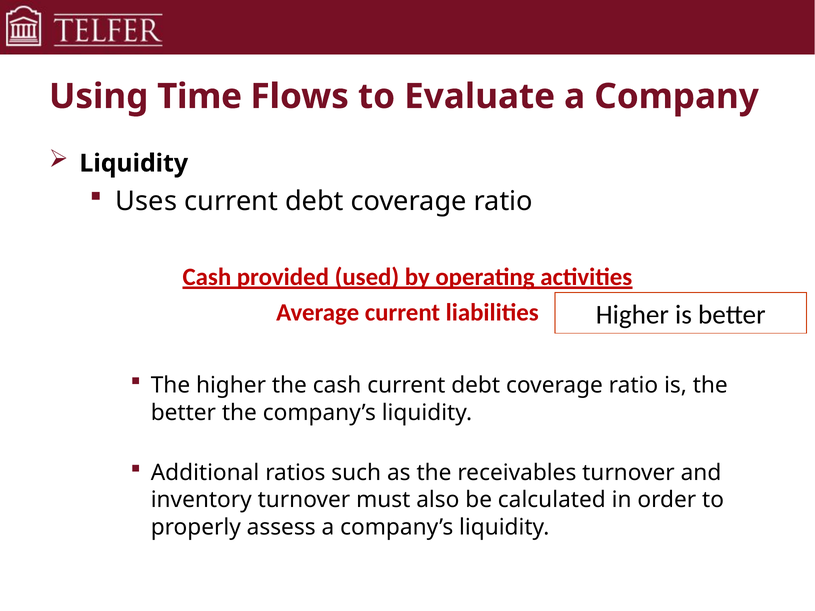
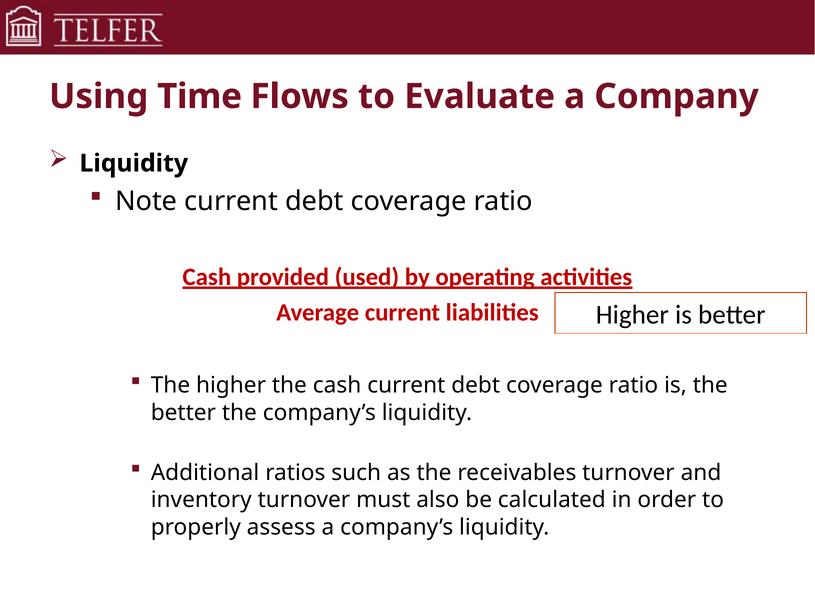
Uses: Uses -> Note
